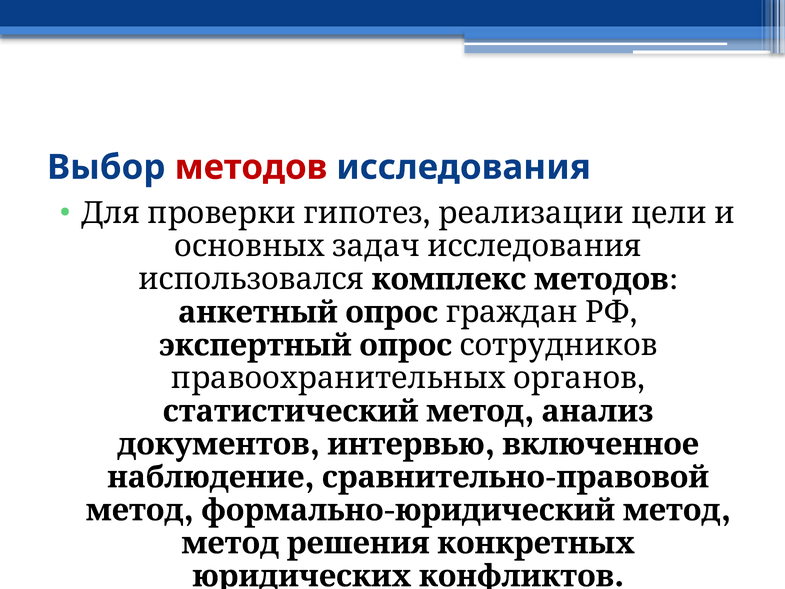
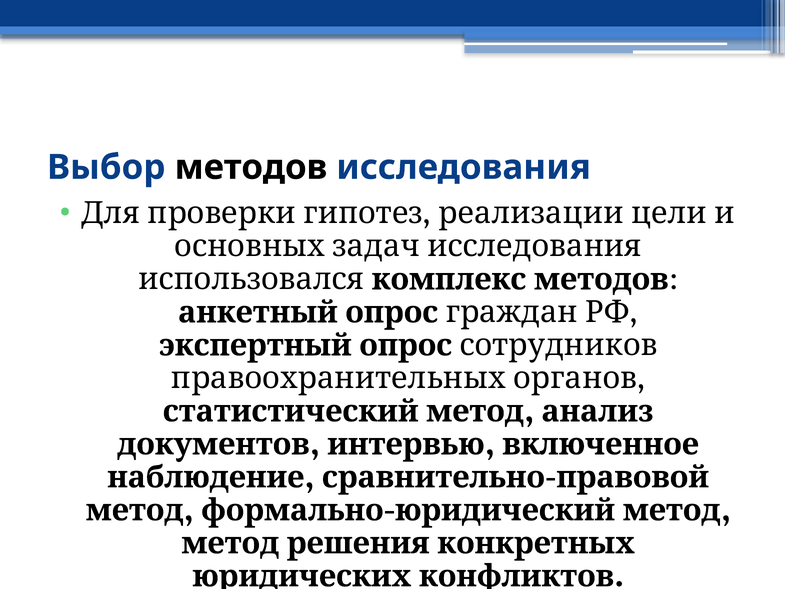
методов at (251, 167) colour: red -> black
